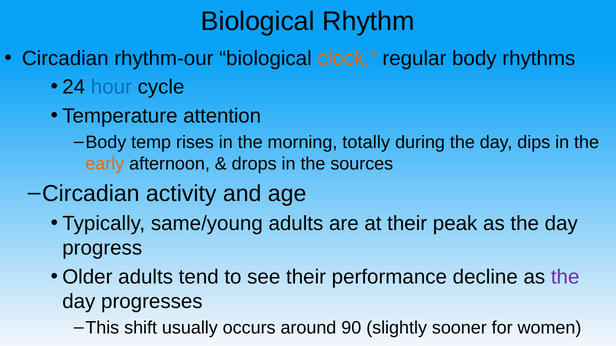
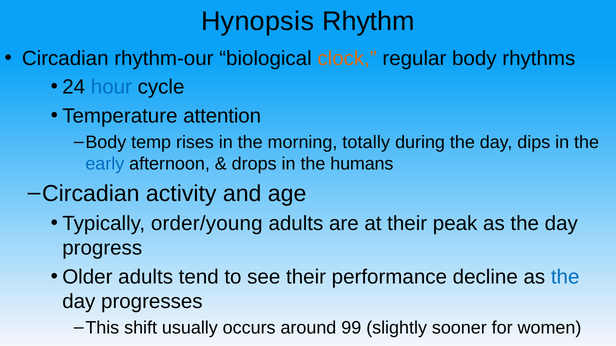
Biological at (258, 22): Biological -> Hynopsis
early colour: orange -> blue
sources: sources -> humans
same/young: same/young -> order/young
the at (565, 277) colour: purple -> blue
90: 90 -> 99
